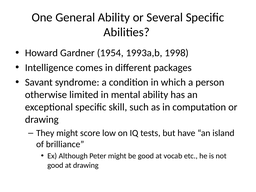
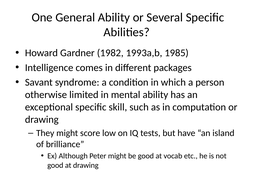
1954: 1954 -> 1982
1998: 1998 -> 1985
